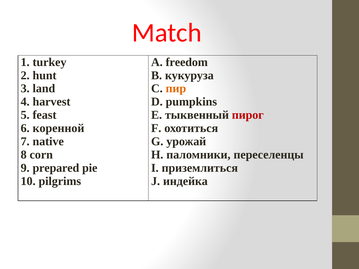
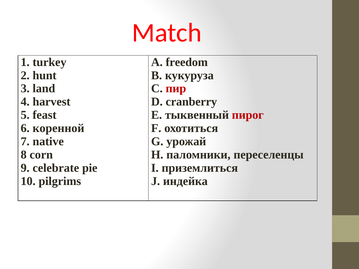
пир colour: orange -> red
pumpkins: pumpkins -> cranberry
prepared: prepared -> celebrate
